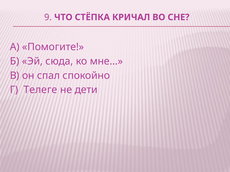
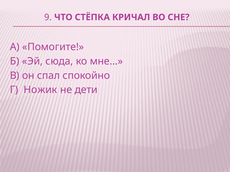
Телеге: Телеге -> Ножик
